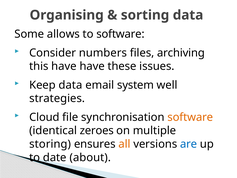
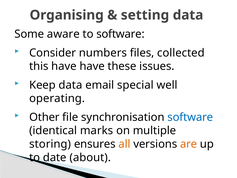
sorting: sorting -> setting
allows: allows -> aware
archiving: archiving -> collected
system: system -> special
strategies: strategies -> operating
Cloud: Cloud -> Other
software at (190, 117) colour: orange -> blue
zeroes: zeroes -> marks
are colour: blue -> orange
